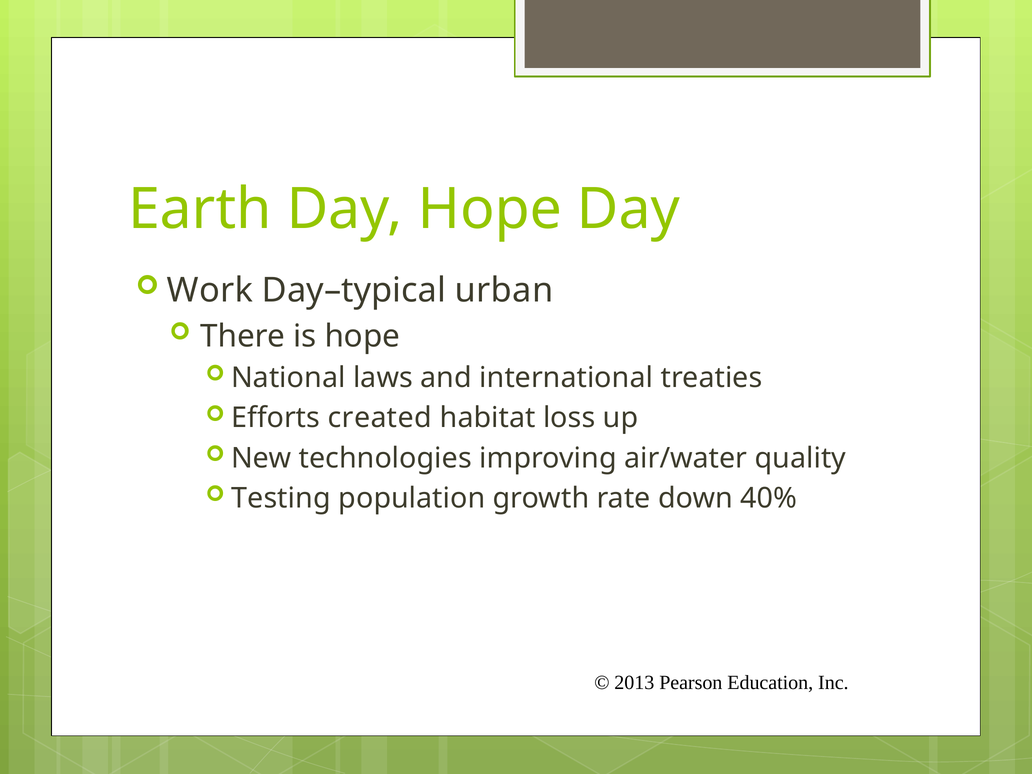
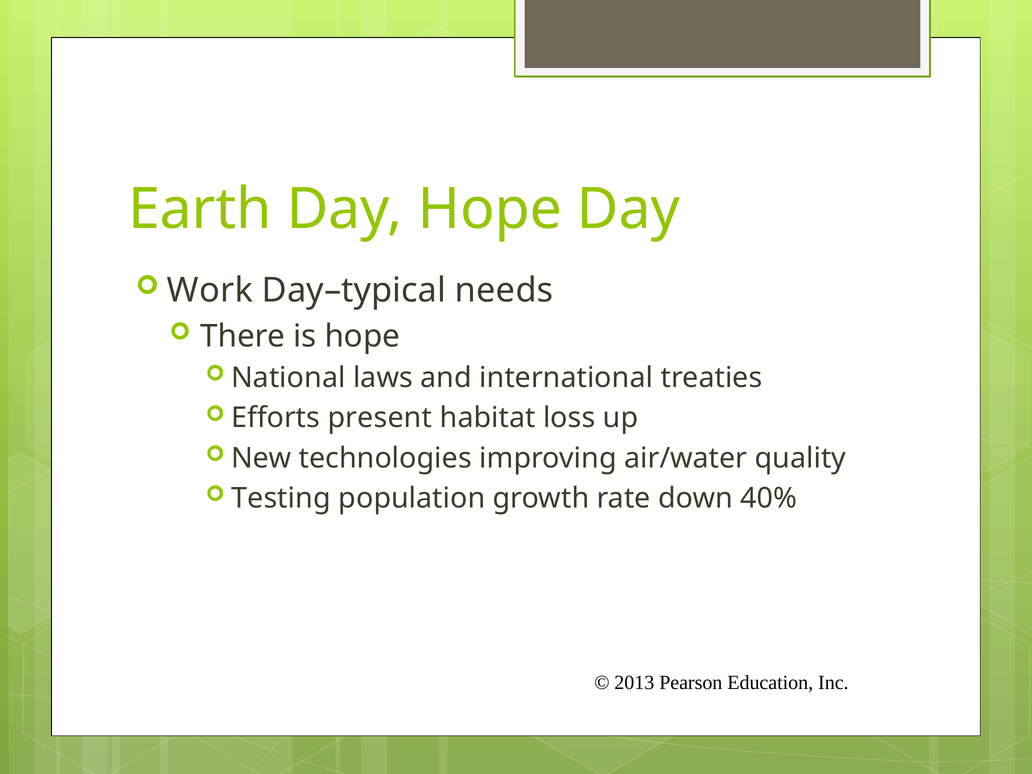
urban: urban -> needs
created: created -> present
